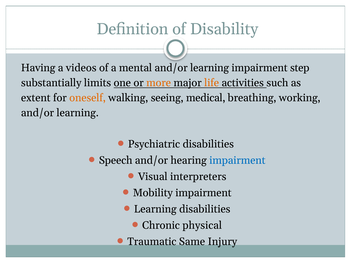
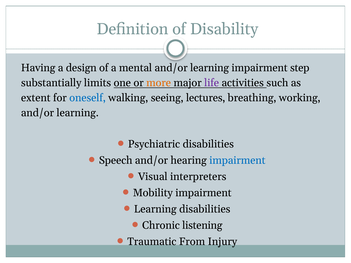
videos: videos -> design
life colour: orange -> purple
oneself colour: orange -> blue
medical: medical -> lectures
physical: physical -> listening
Same: Same -> From
